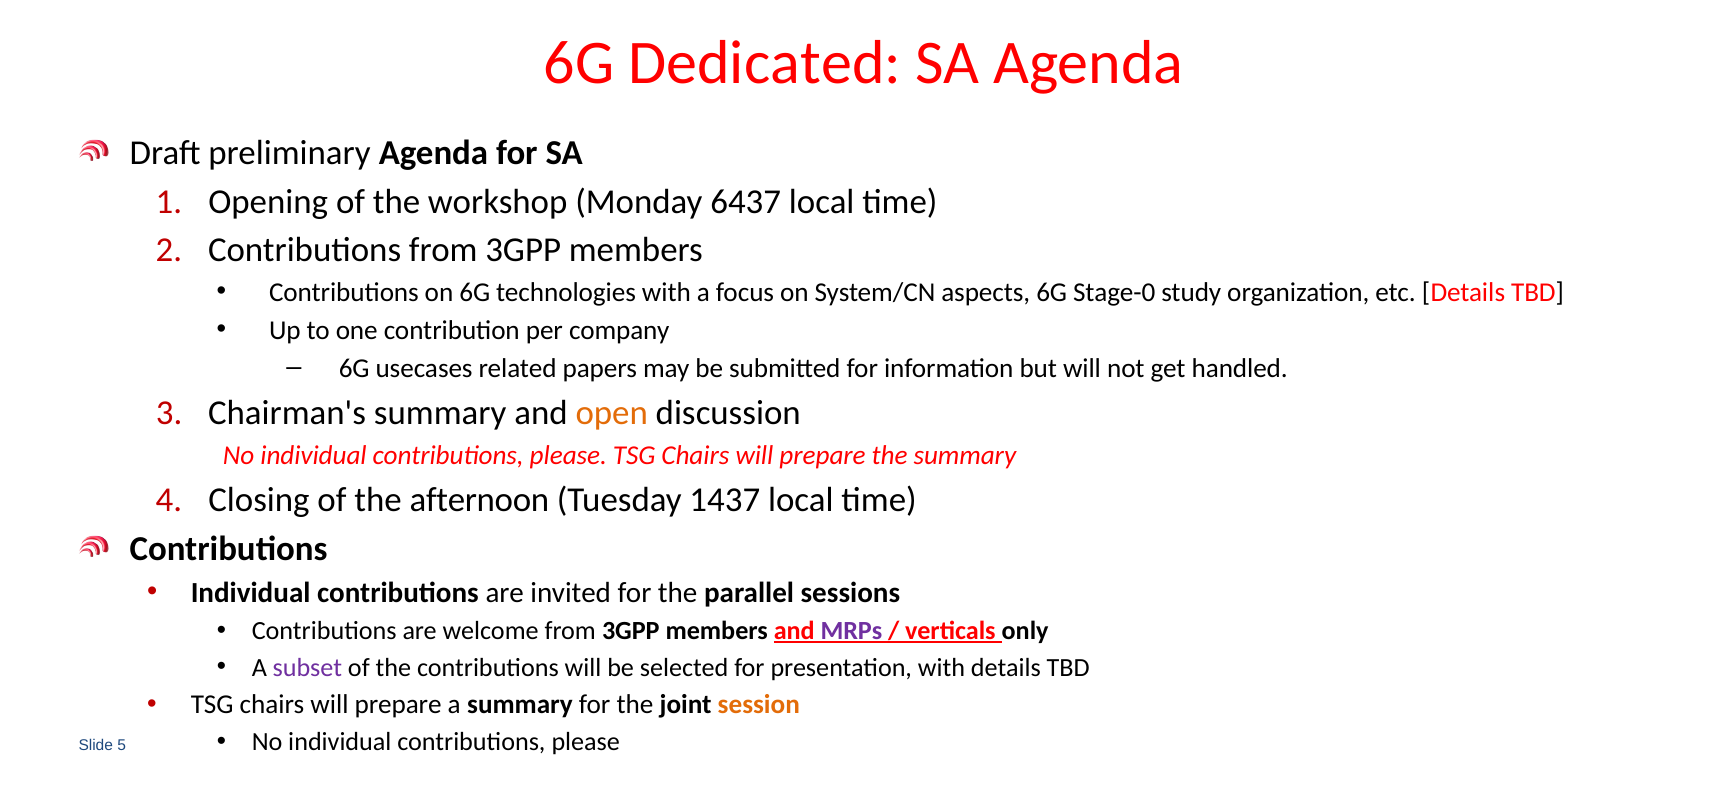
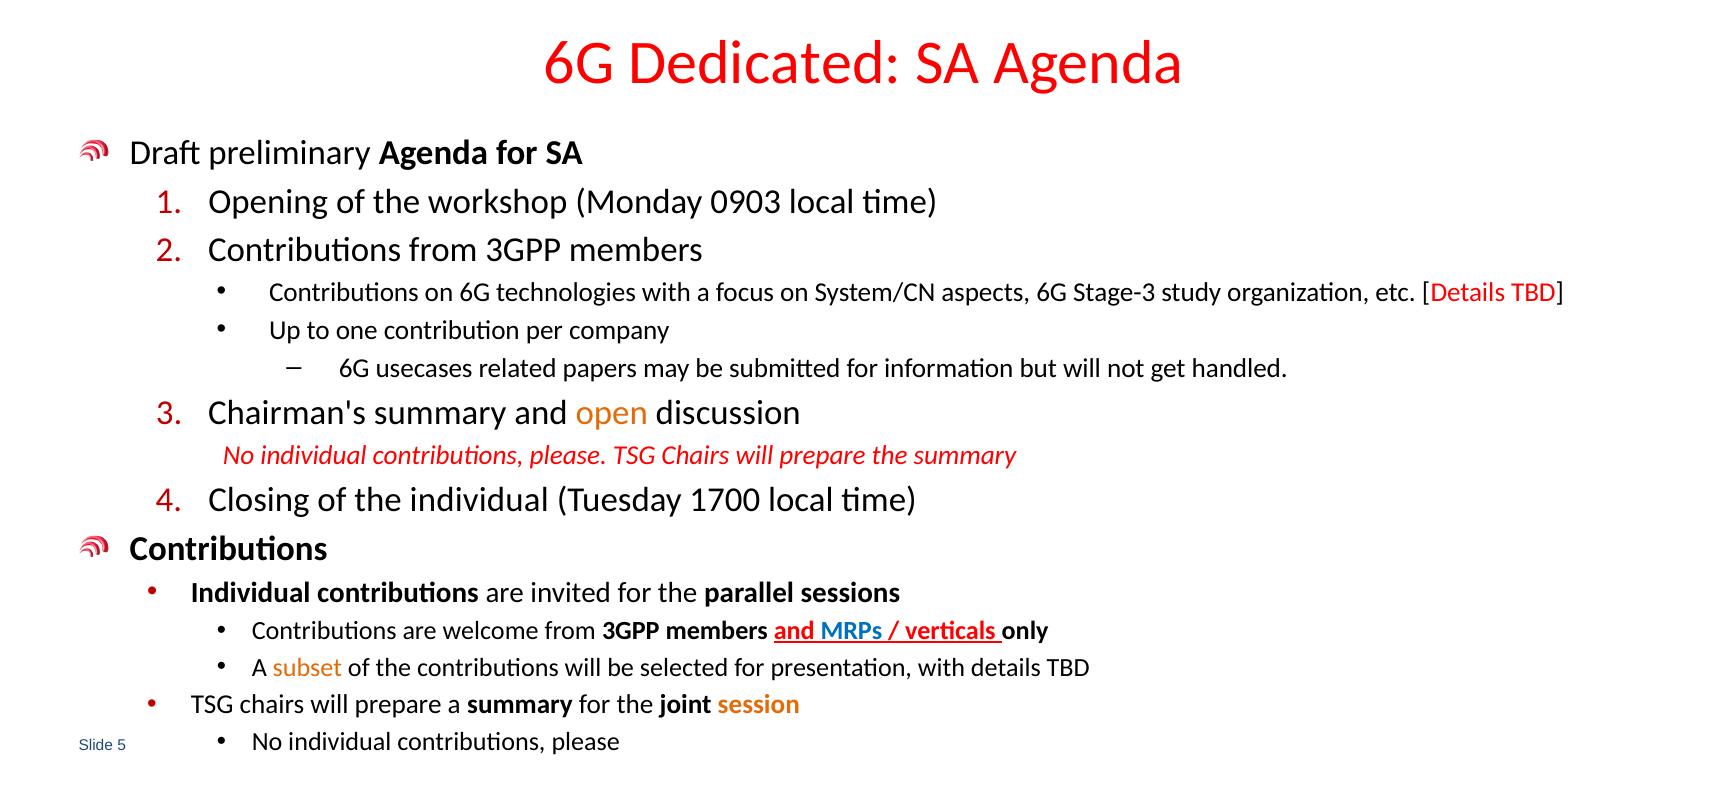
6437: 6437 -> 0903
Stage-0: Stage-0 -> Stage-3
the afternoon: afternoon -> individual
1437: 1437 -> 1700
MRPs colour: purple -> blue
subset colour: purple -> orange
